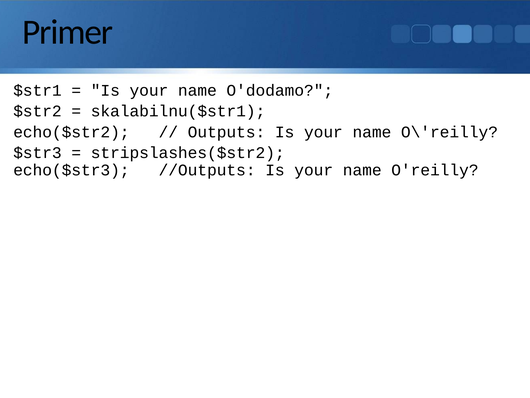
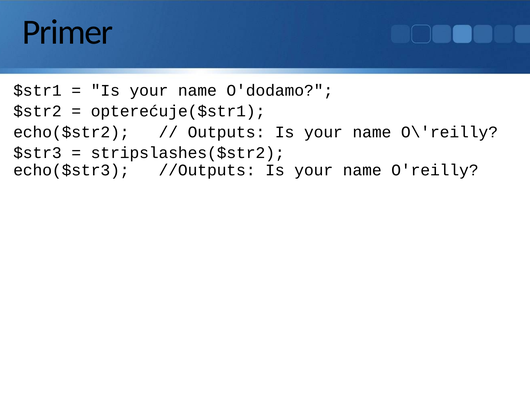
skalabilnu($str1: skalabilnu($str1 -> opterećuje($str1
